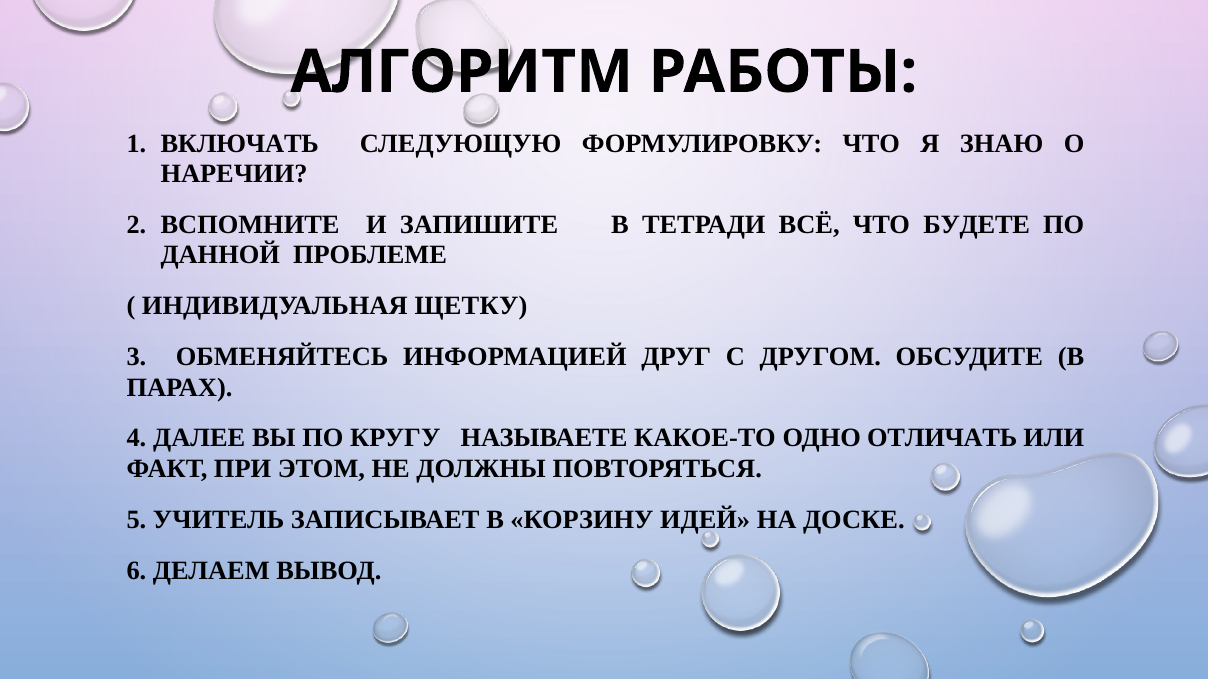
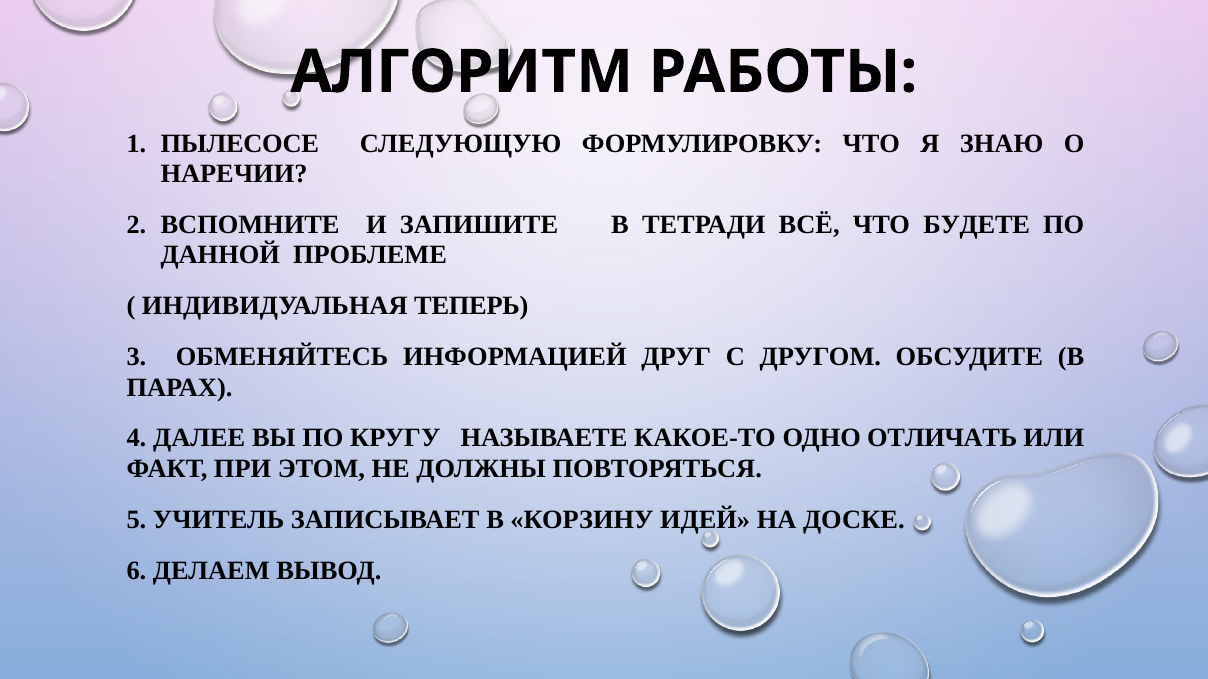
ВКЛЮЧАТЬ: ВКЛЮЧАТЬ -> ПЫЛЕСОСЕ
ЩЕТКУ: ЩЕТКУ -> ТЕПЕРЬ
